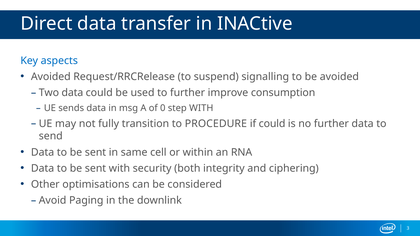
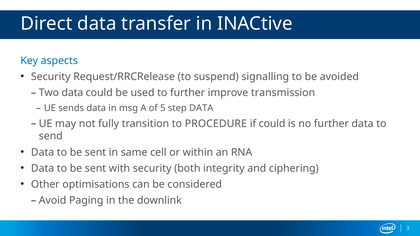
Avoided at (51, 77): Avoided -> Security
consumption: consumption -> transmission
0: 0 -> 5
step WITH: WITH -> DATA
